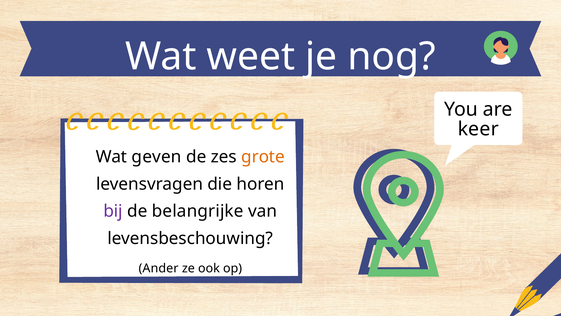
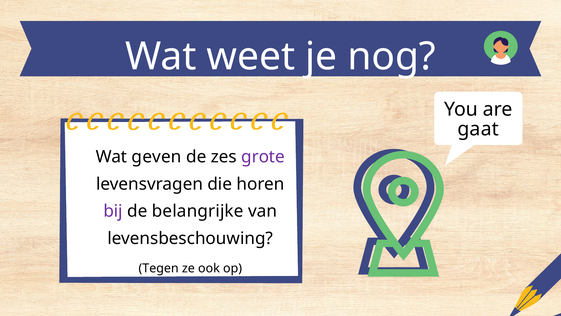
keer: keer -> gaat
grote colour: orange -> purple
Ander: Ander -> Tegen
